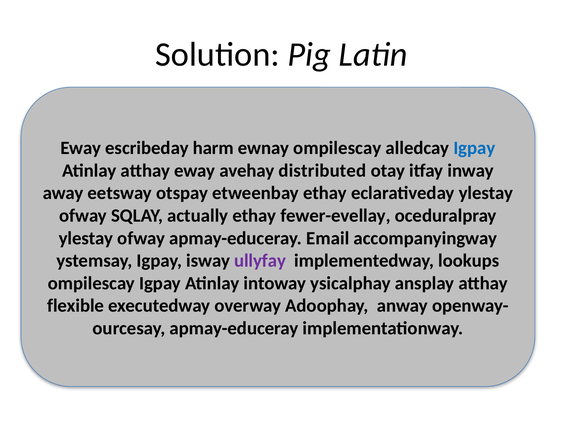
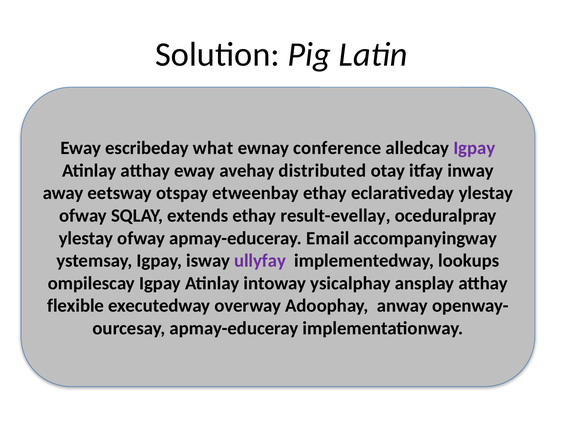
harm: harm -> what
ompilescay at (337, 148): ompilescay -> conference
Igpay at (474, 148) colour: blue -> purple
actually: actually -> extends
fewer-evellay: fewer-evellay -> result-evellay
